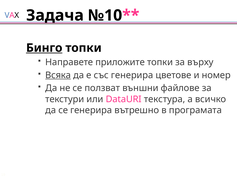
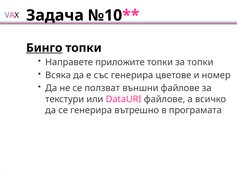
за върху: върху -> топки
Всяка underline: present -> none
DataURI текстура: текстура -> файлове
